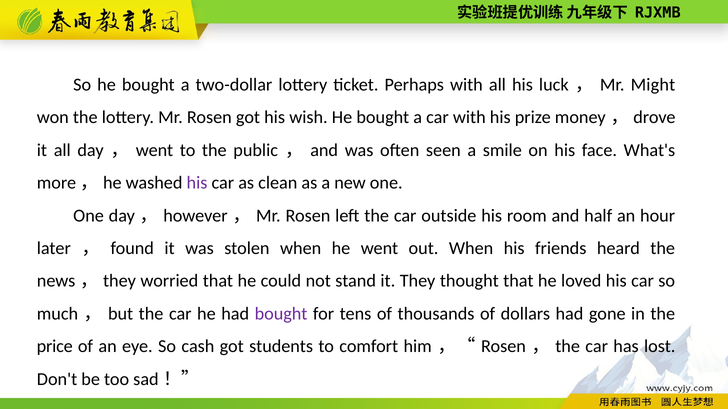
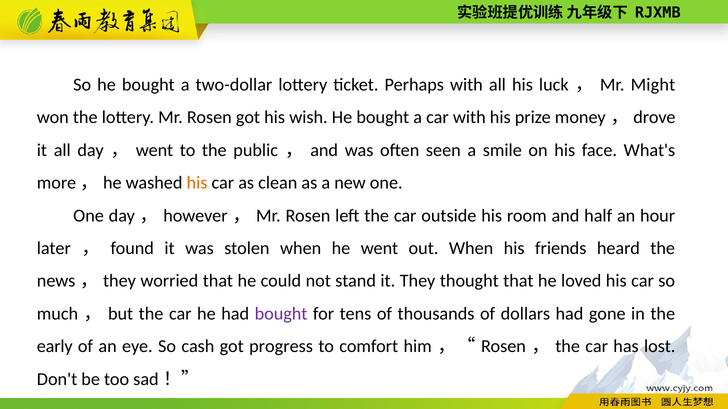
his at (197, 183) colour: purple -> orange
price: price -> early
students: students -> progress
